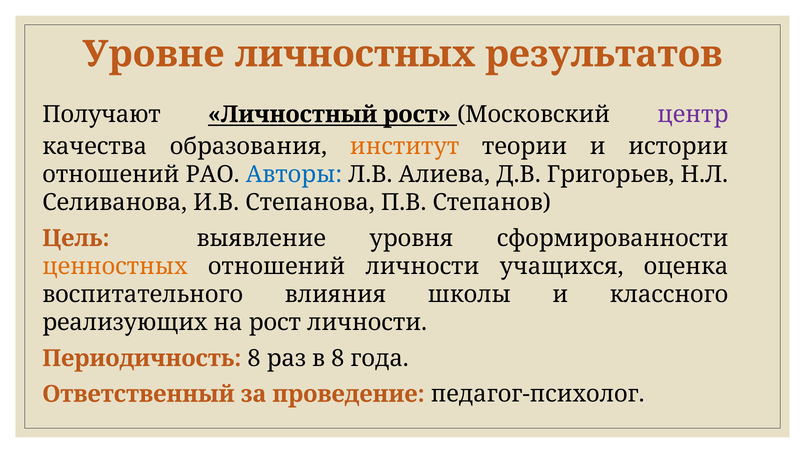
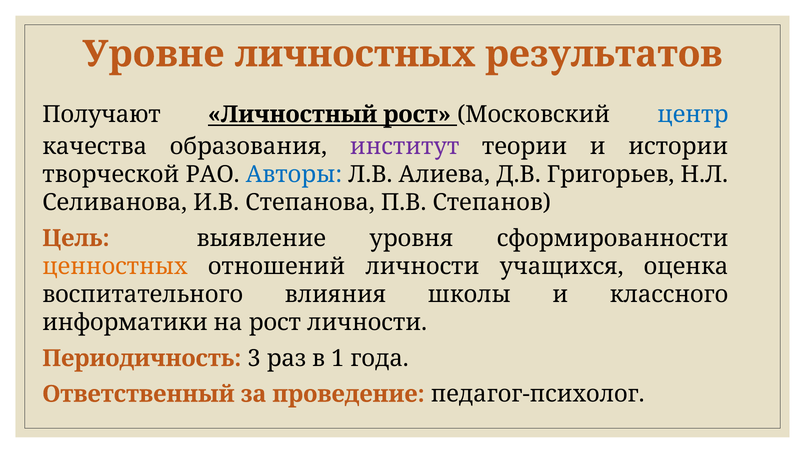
центр colour: purple -> blue
институт colour: orange -> purple
отношений at (111, 174): отношений -> творческой
реализующих: реализующих -> информатики
Периодичность 8: 8 -> 3
в 8: 8 -> 1
